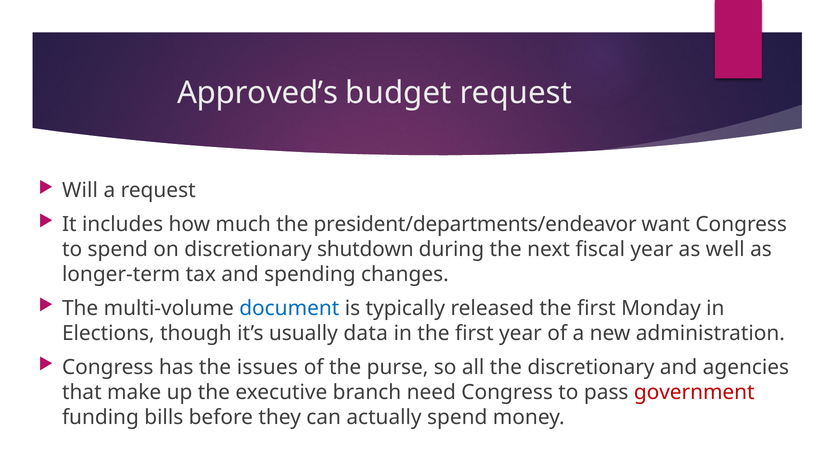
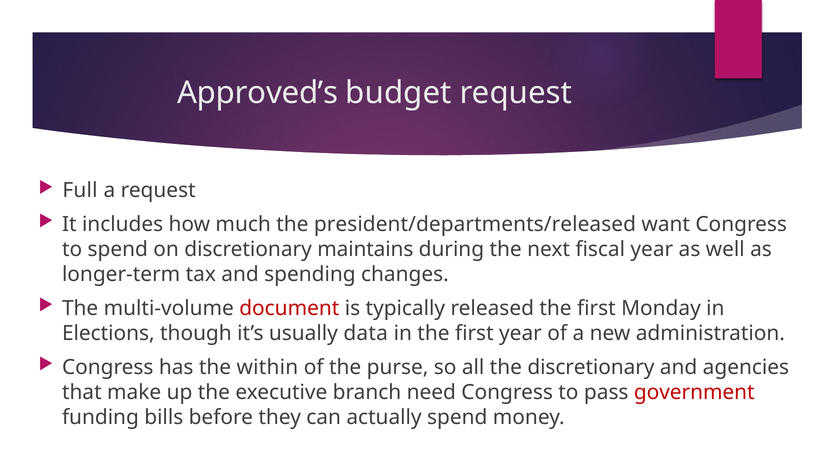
Will: Will -> Full
president/departments/endeavor: president/departments/endeavor -> president/departments/released
shutdown: shutdown -> maintains
document colour: blue -> red
issues: issues -> within
